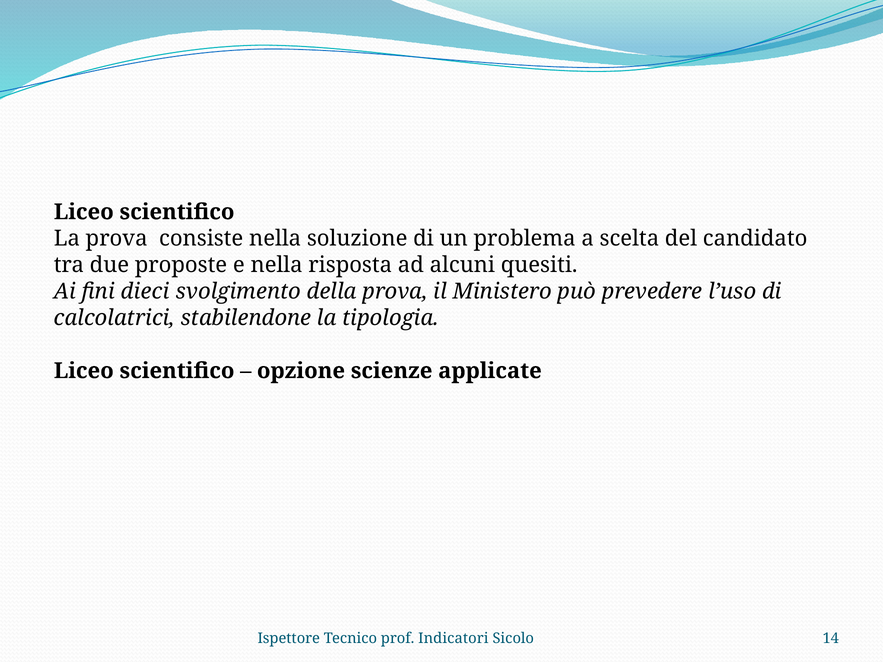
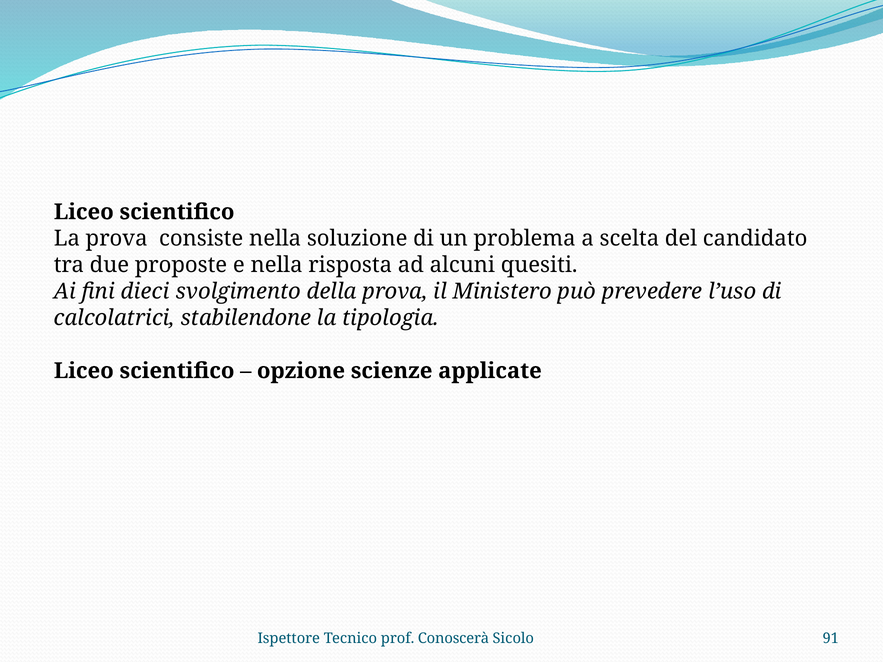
Indicatori: Indicatori -> Conoscerà
14: 14 -> 91
